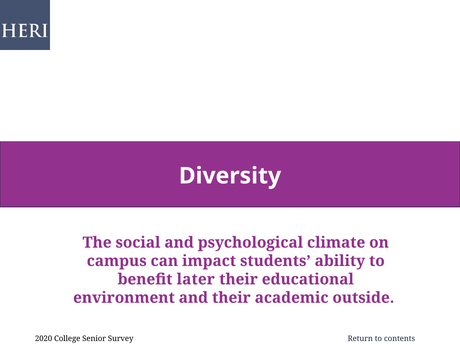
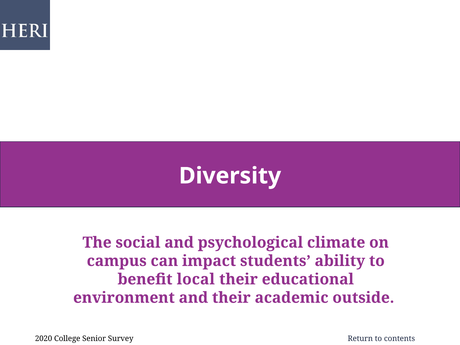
later: later -> local
